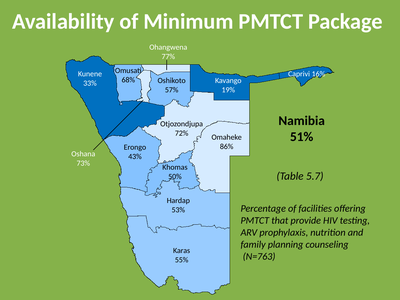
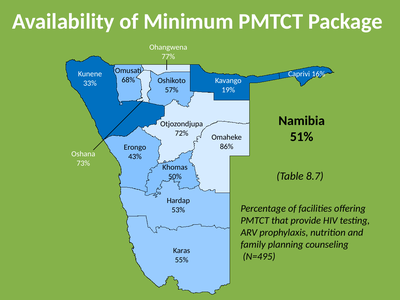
5.7: 5.7 -> 8.7
N=763: N=763 -> N=495
